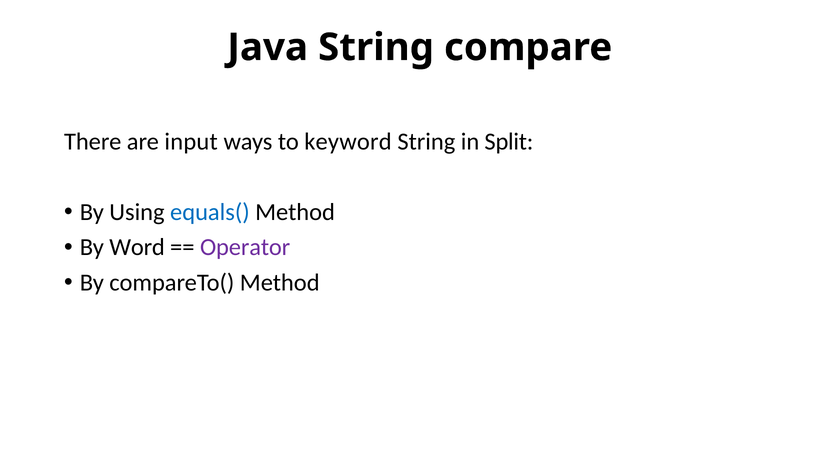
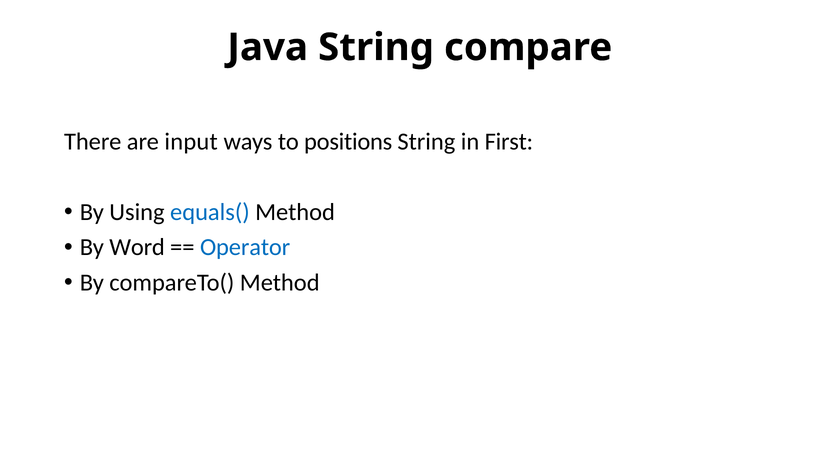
keyword: keyword -> positions
Split: Split -> First
Operator colour: purple -> blue
